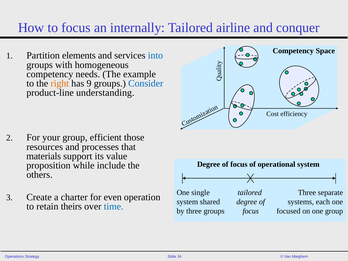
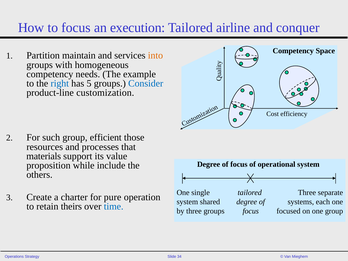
internally: internally -> execution
elements: elements -> maintain
into colour: blue -> orange
right colour: orange -> blue
9: 9 -> 5
understanding: understanding -> customization
your: your -> such
even: even -> pure
